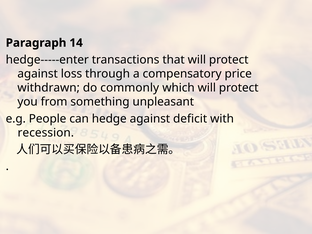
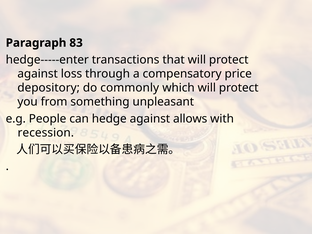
14: 14 -> 83
withdrawn: withdrawn -> depository
deficit: deficit -> allows
